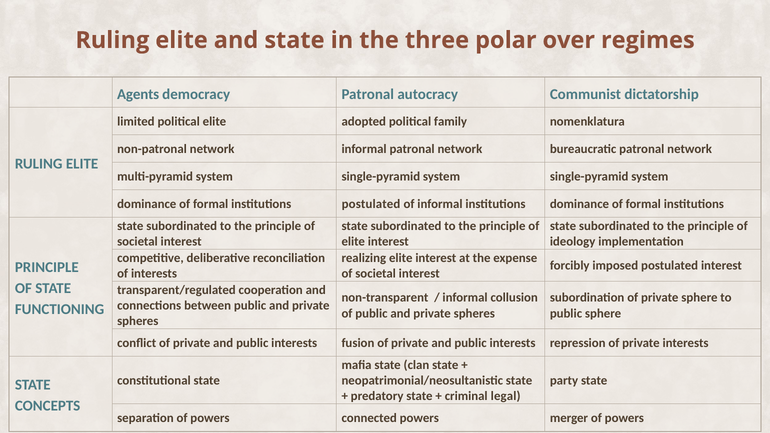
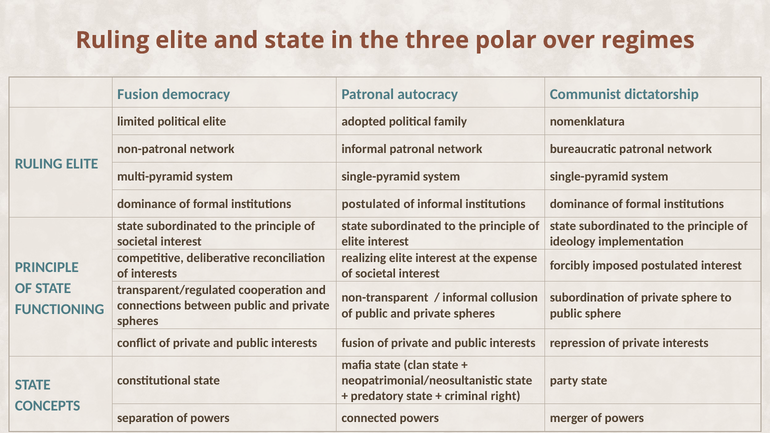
Agents at (138, 94): Agents -> Fusion
legal: legal -> right
